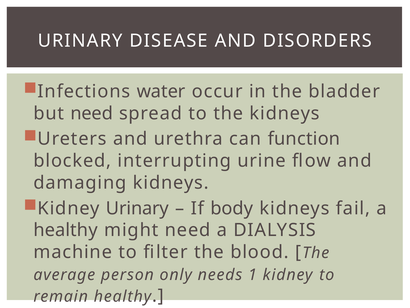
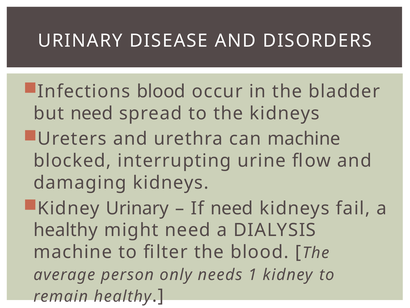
Infections water: water -> blood
can function: function -> machine
If body: body -> need
